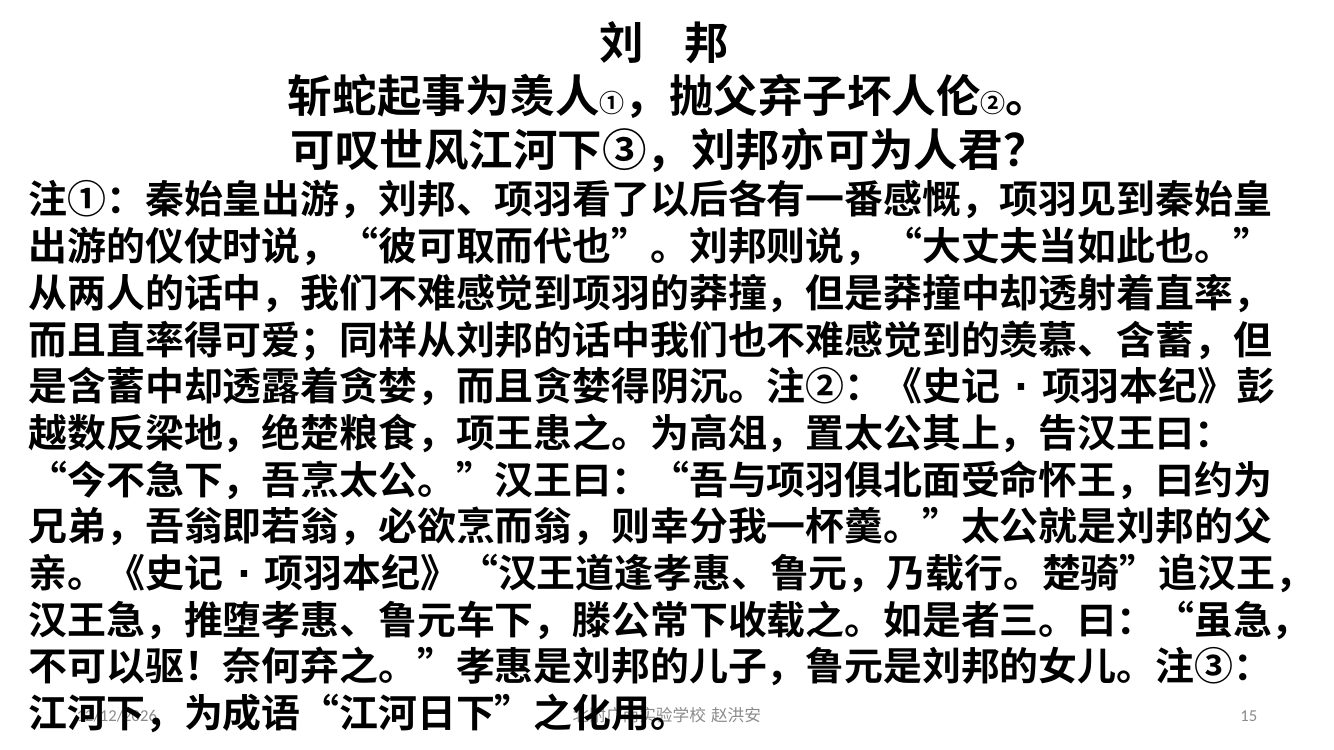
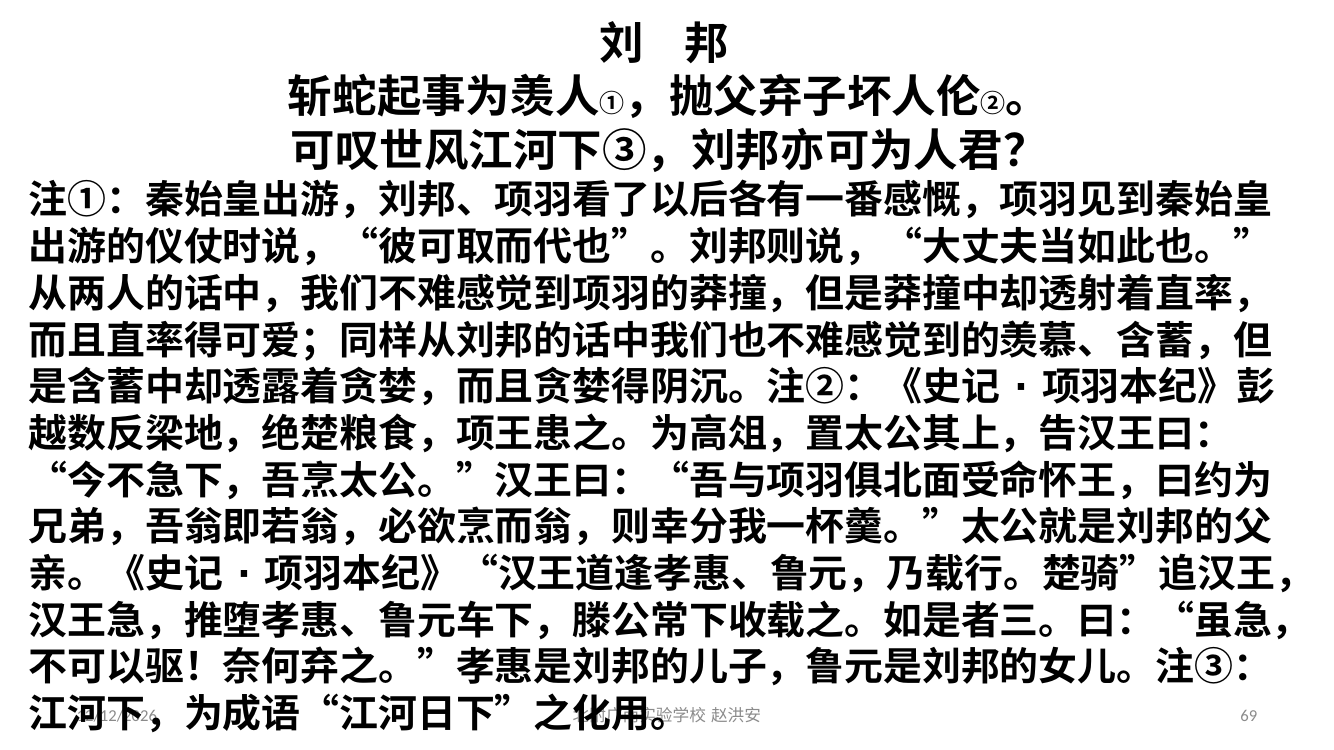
15: 15 -> 69
